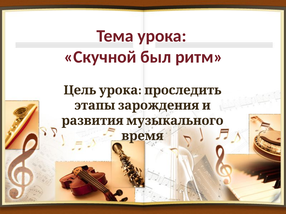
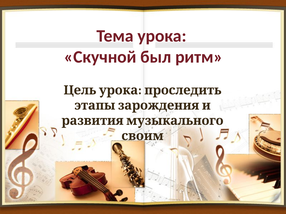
время: время -> своим
